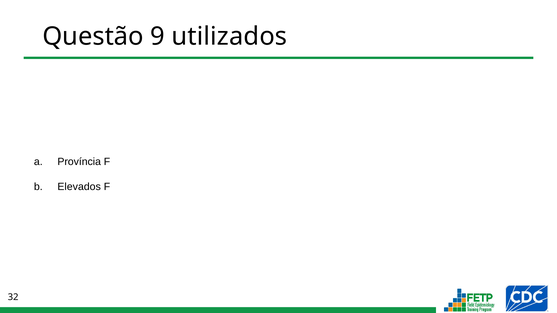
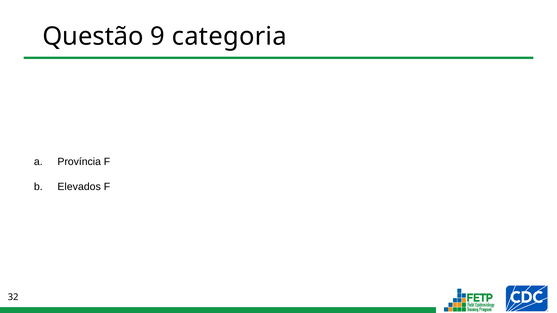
utilizados: utilizados -> categoria
